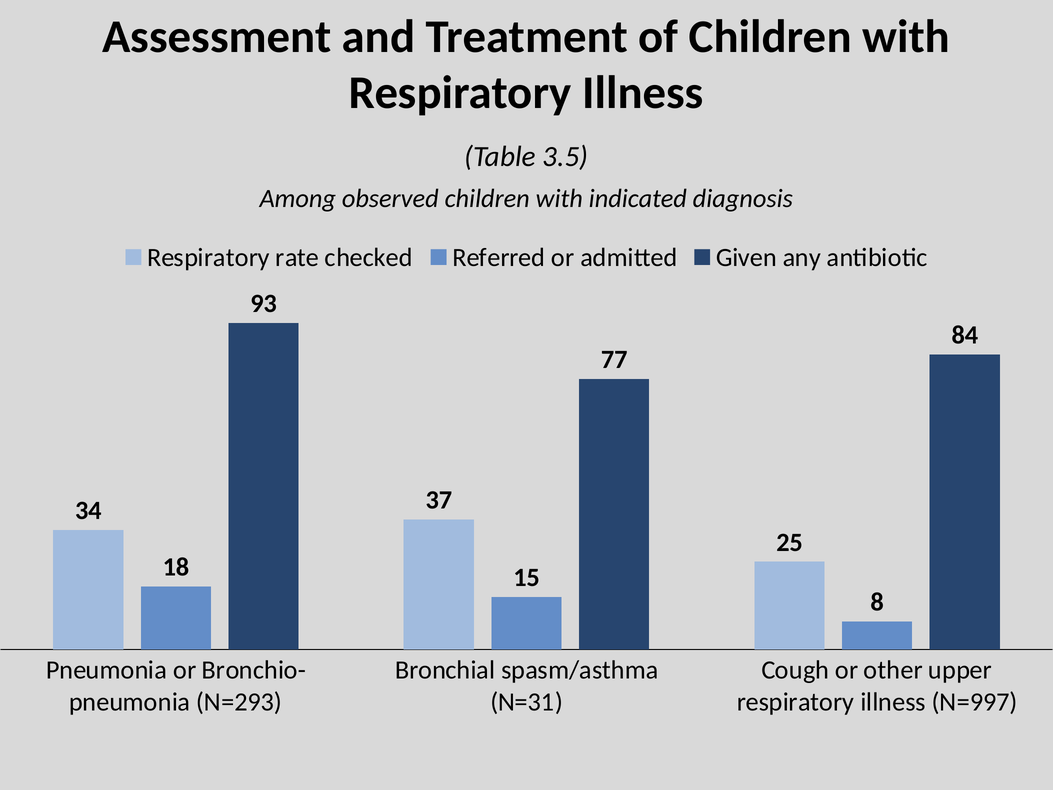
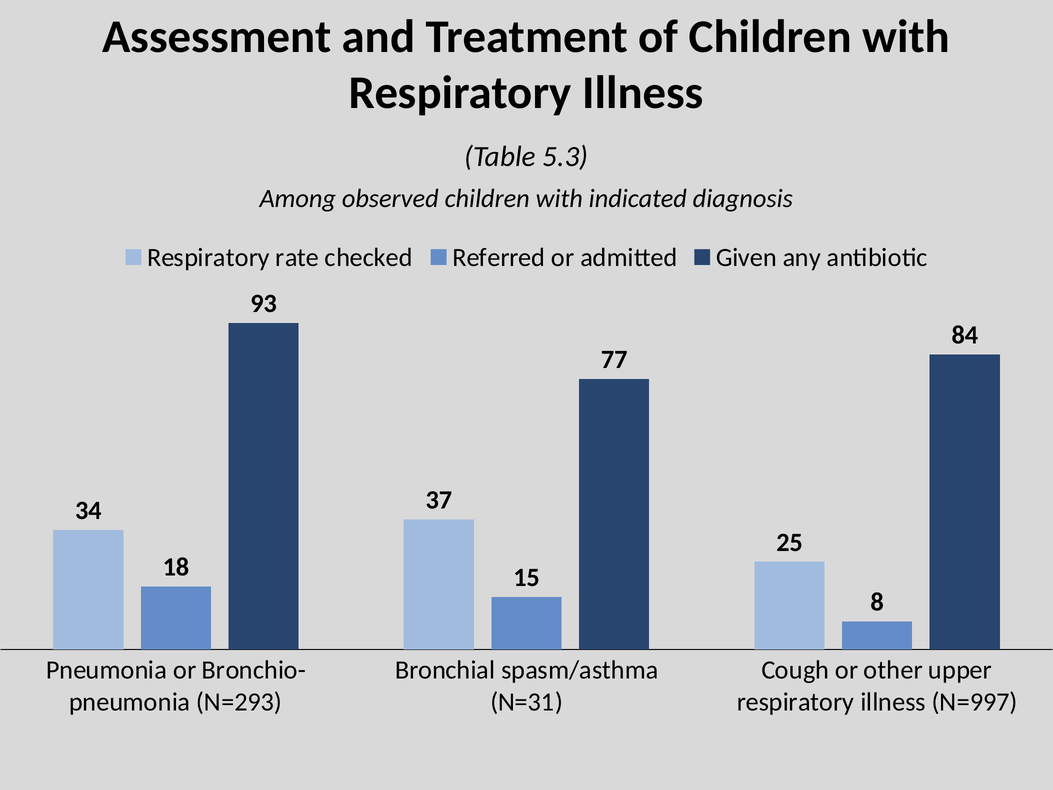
3.5: 3.5 -> 5.3
